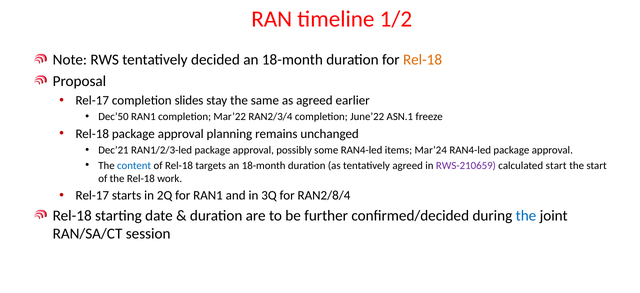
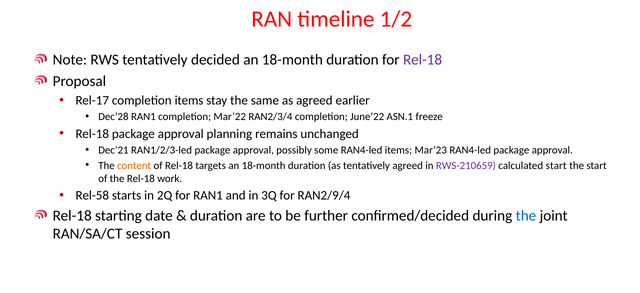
Rel-18 at (423, 60) colour: orange -> purple
completion slides: slides -> items
Dec’50: Dec’50 -> Dec’28
Mar’24: Mar’24 -> Mar’23
content colour: blue -> orange
Rel-17 at (92, 195): Rel-17 -> Rel-58
RAN2/8/4: RAN2/8/4 -> RAN2/9/4
